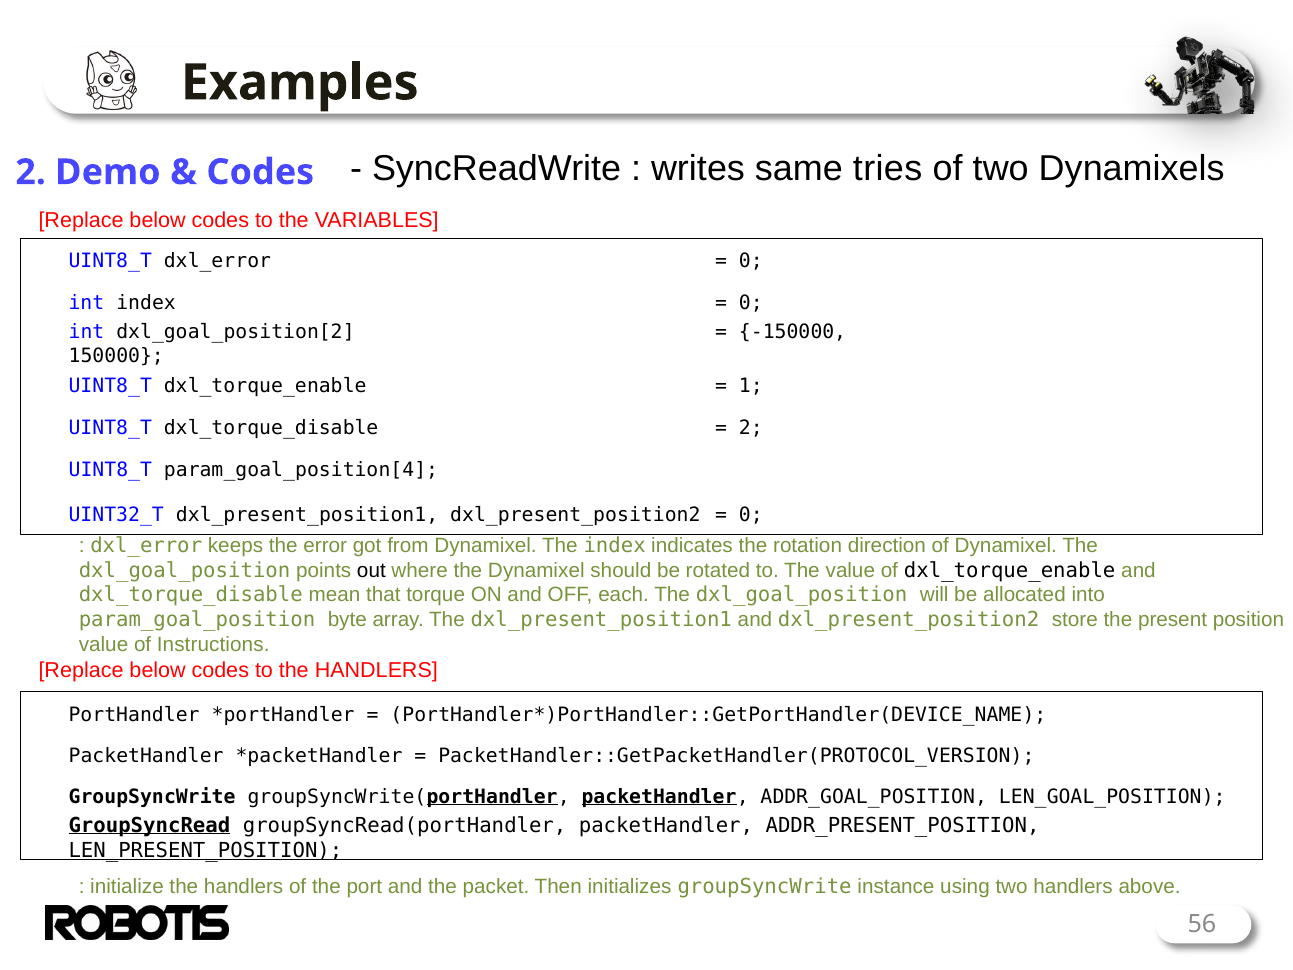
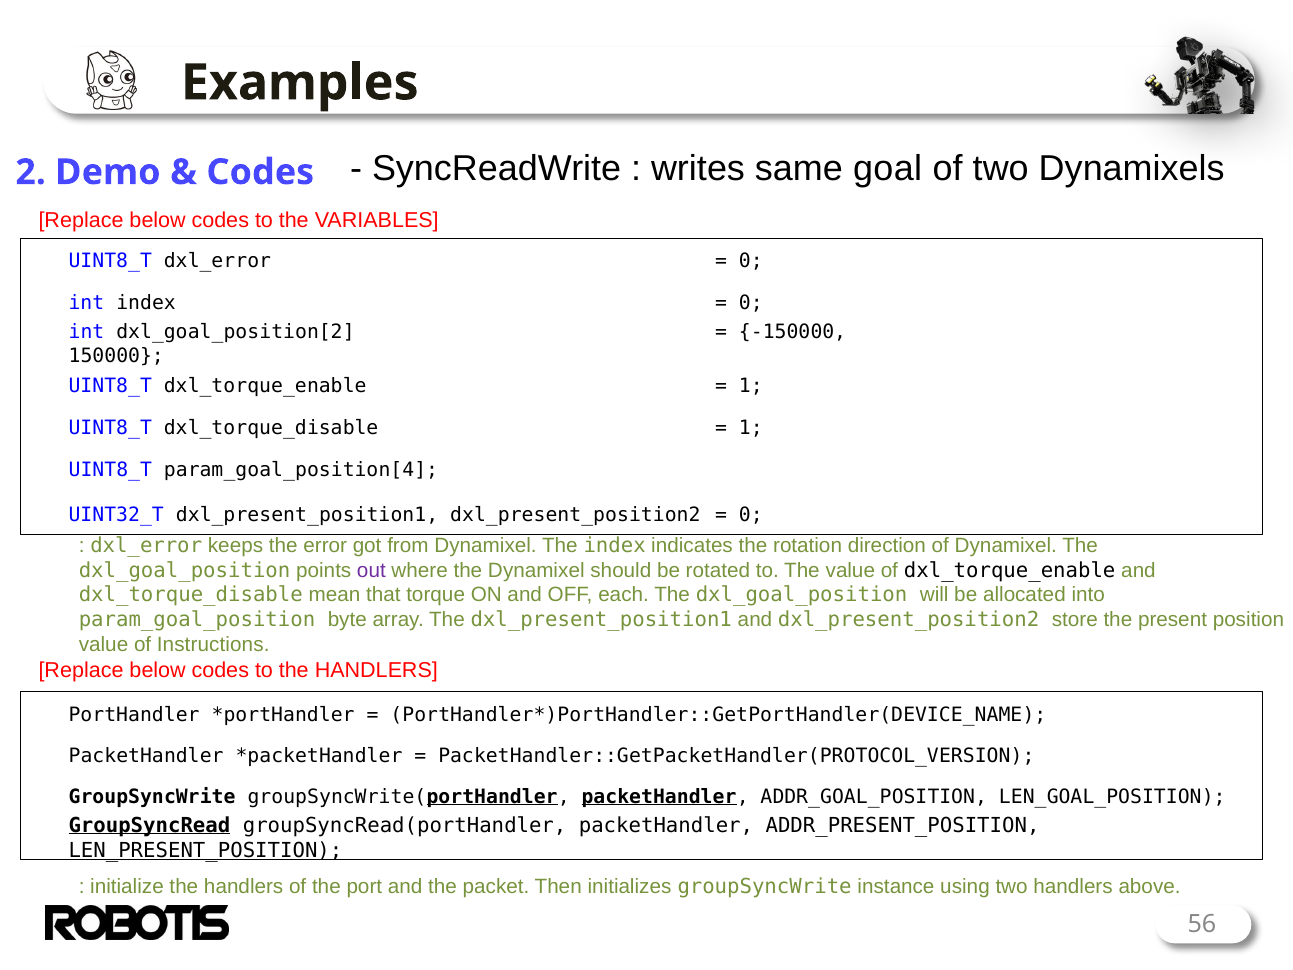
tries: tries -> goal
2 at (751, 428): 2 -> 1
out colour: black -> purple
